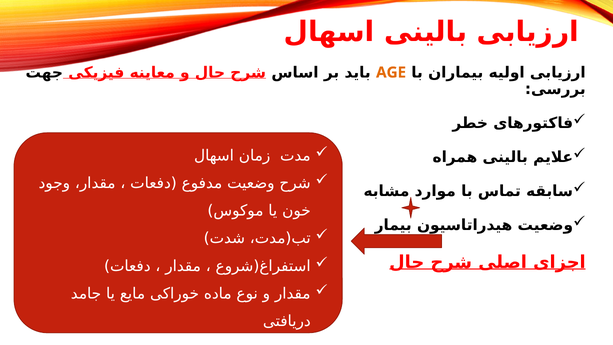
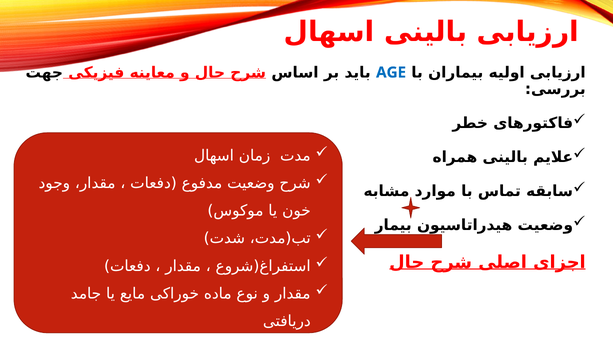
AGE colour: orange -> blue
